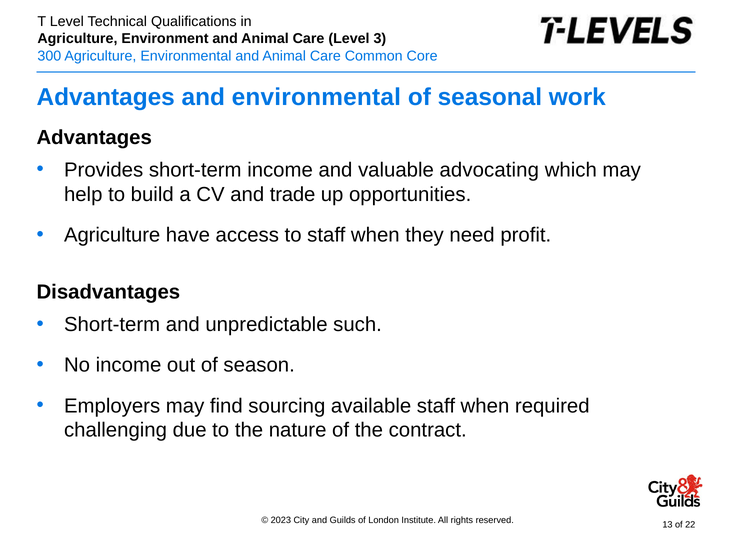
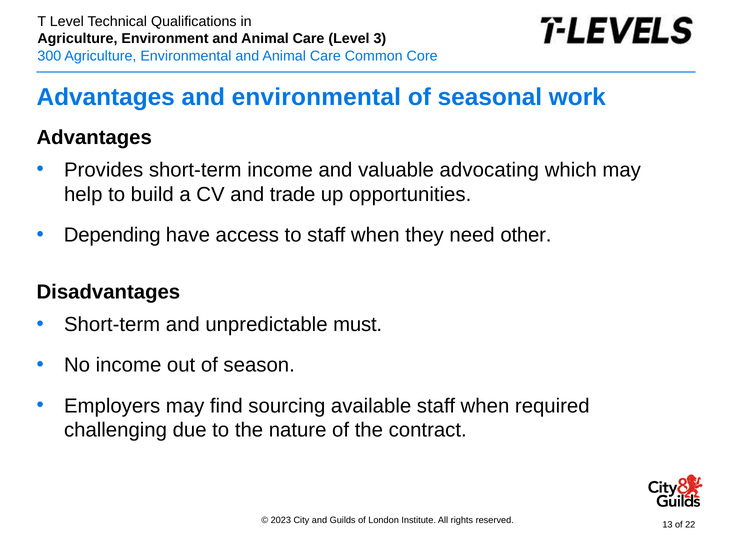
Agriculture at (112, 235): Agriculture -> Depending
profit: profit -> other
such: such -> must
